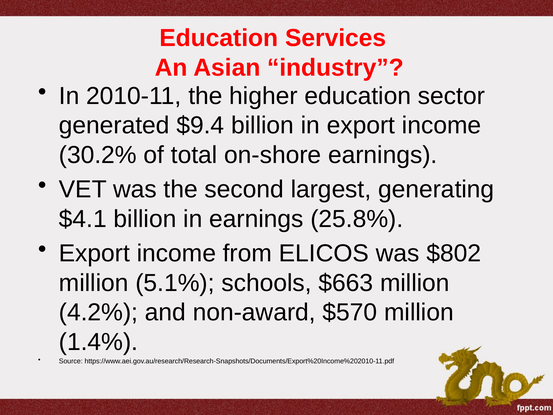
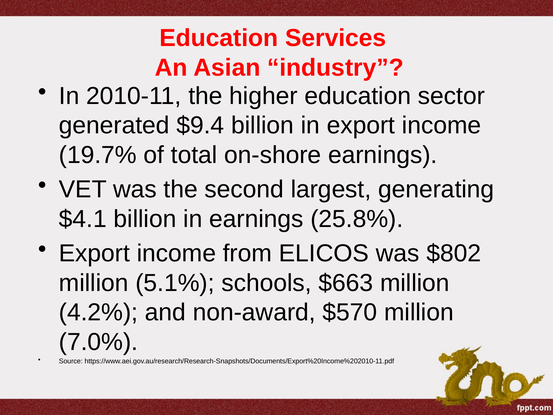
30.2%: 30.2% -> 19.7%
1.4%: 1.4% -> 7.0%
